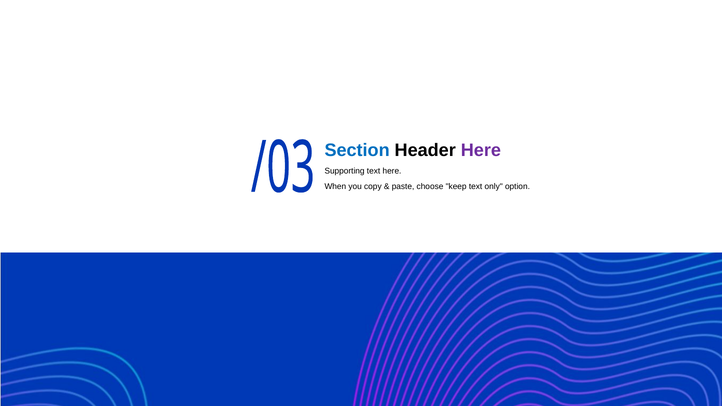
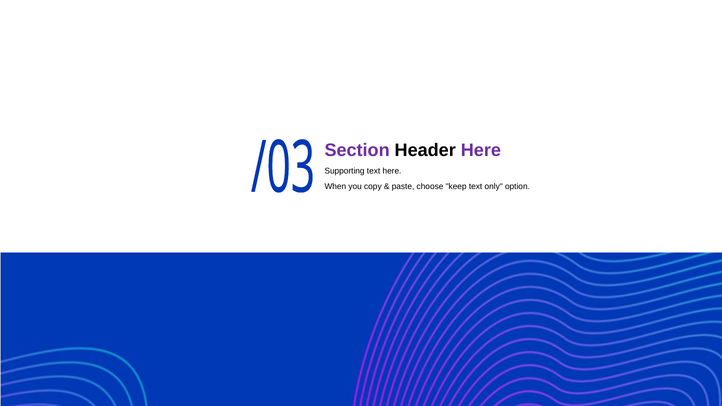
Section colour: blue -> purple
